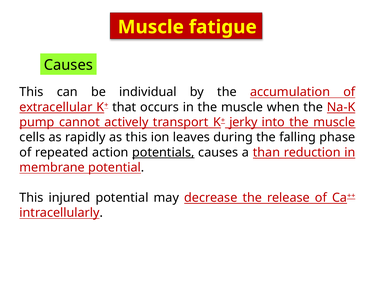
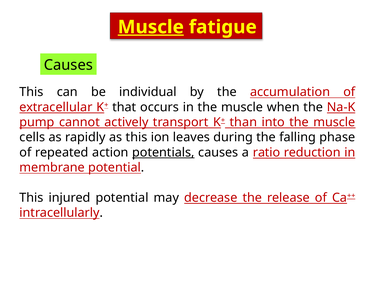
Muscle at (151, 27) underline: none -> present
jerky: jerky -> than
than: than -> ratio
